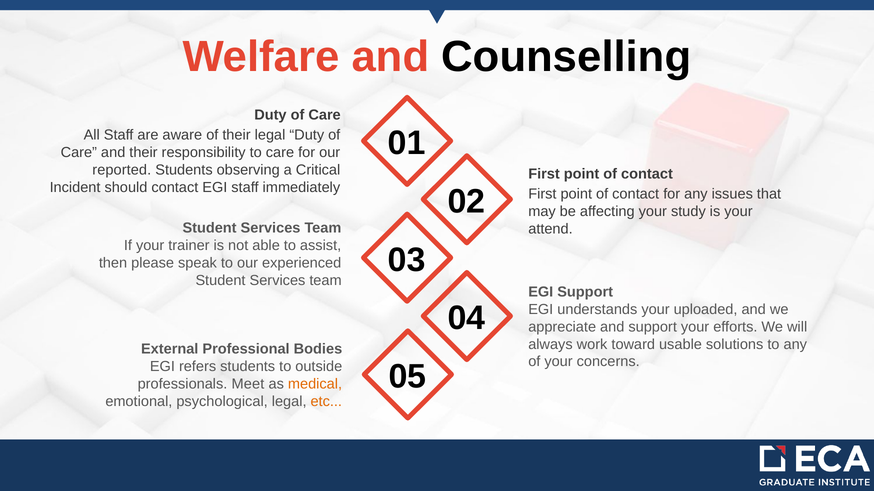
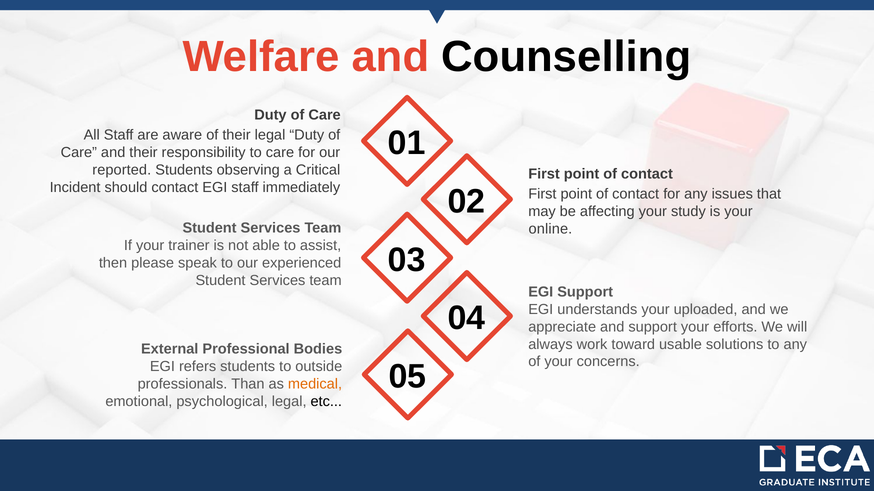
attend: attend -> online
Meet: Meet -> Than
etc colour: orange -> black
